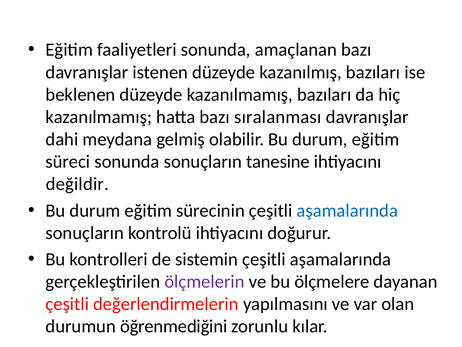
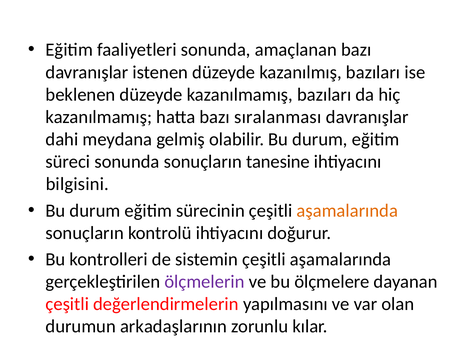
değildir: değildir -> bilgisini
aşamalarında at (347, 210) colour: blue -> orange
öğrenmediğini: öğrenmediğini -> arkadaşlarının
